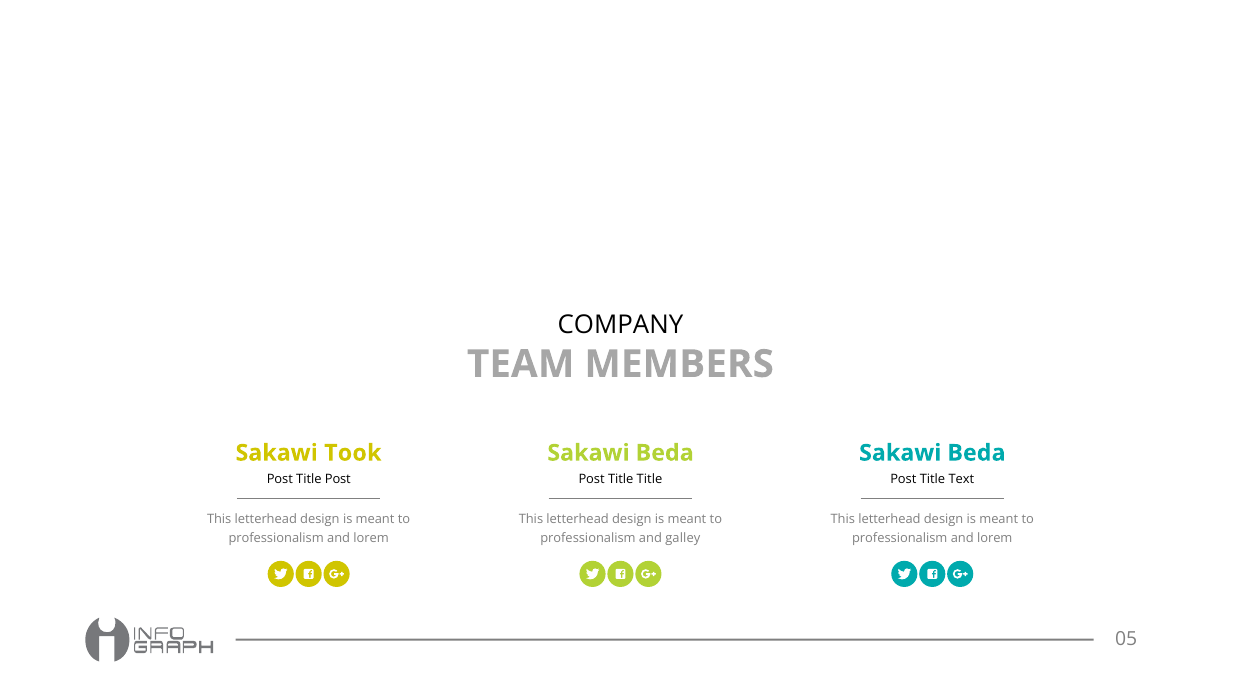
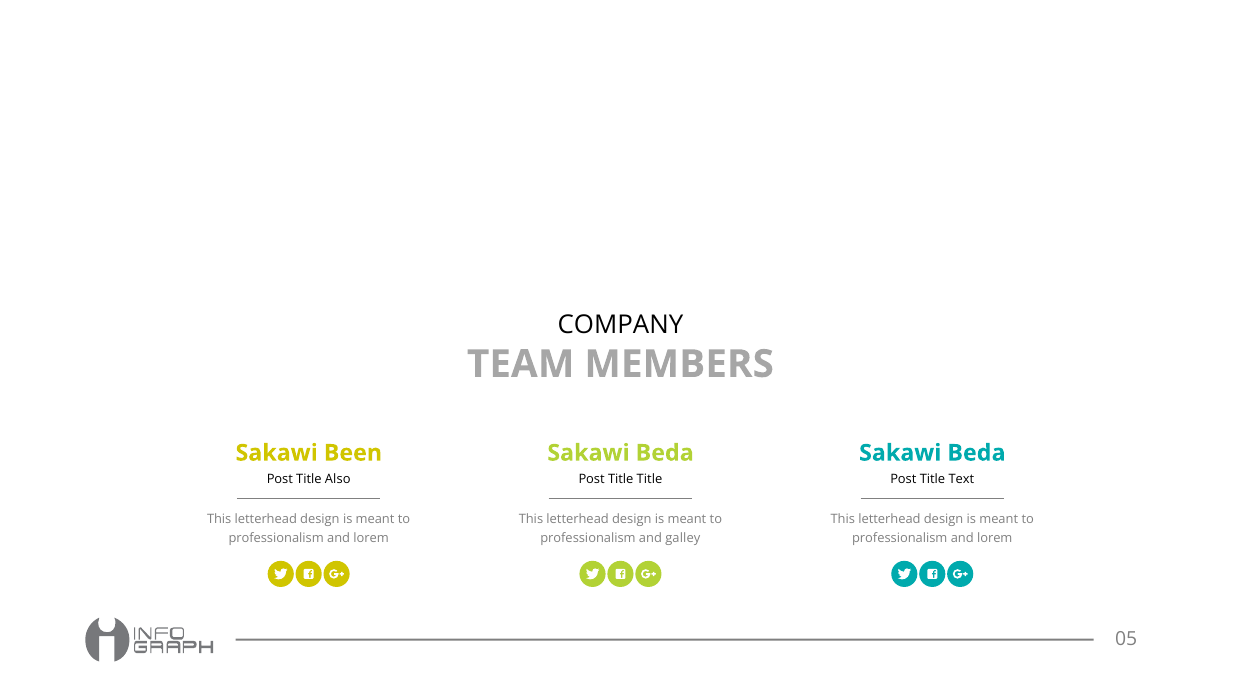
Took: Took -> Been
Title Post: Post -> Also
